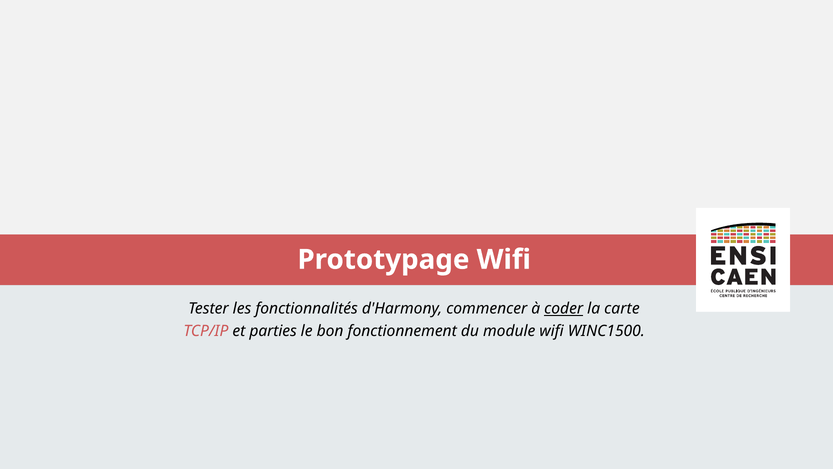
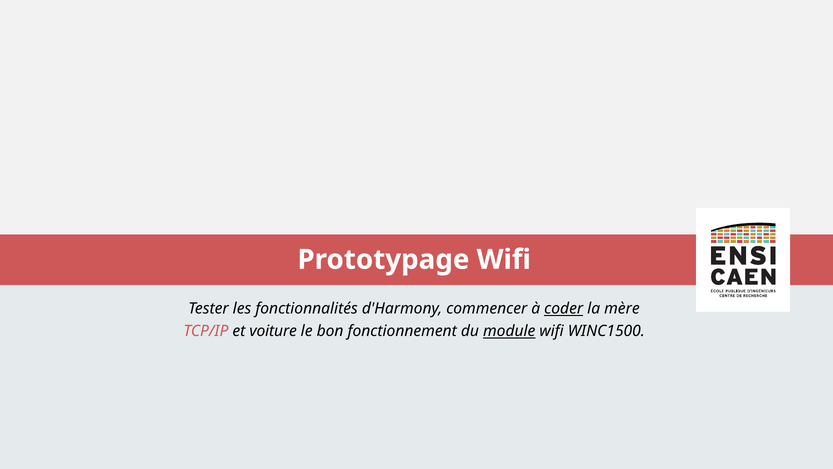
carte: carte -> mère
parties: parties -> voiture
module underline: none -> present
